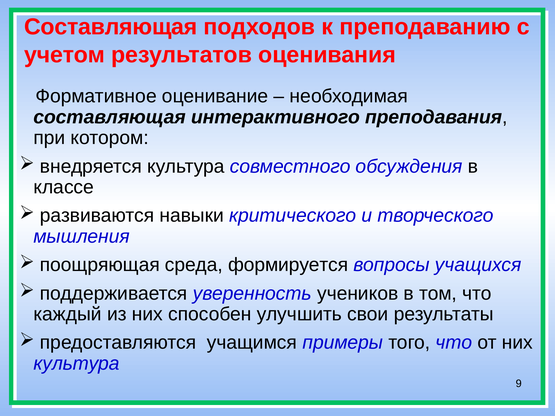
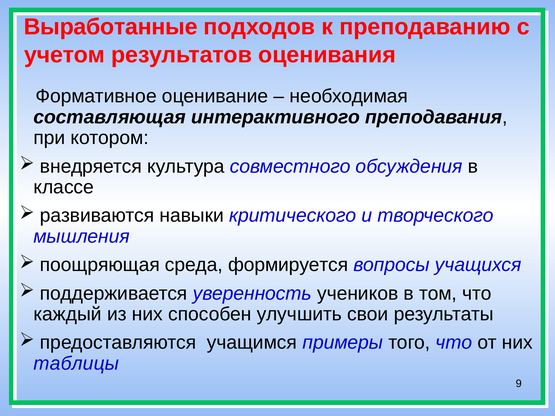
Составляющая at (111, 27): Составляющая -> Выработанные
культура at (77, 364): культура -> таблицы
